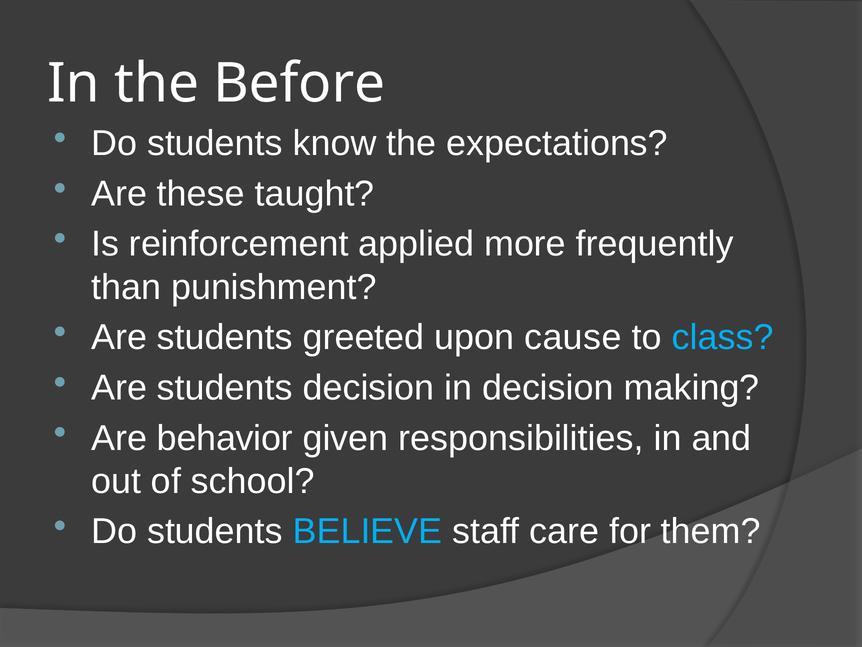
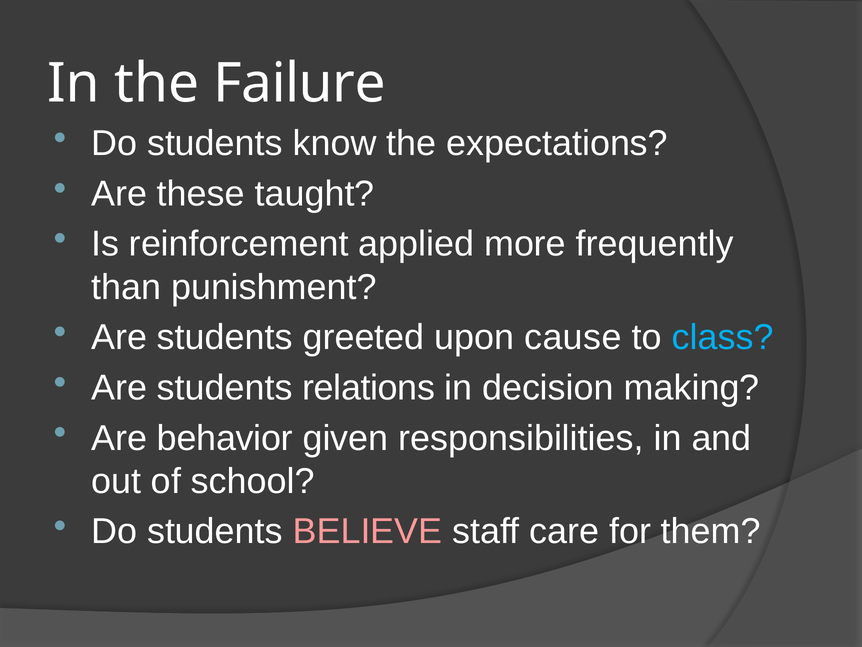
Before: Before -> Failure
students decision: decision -> relations
BELIEVE colour: light blue -> pink
